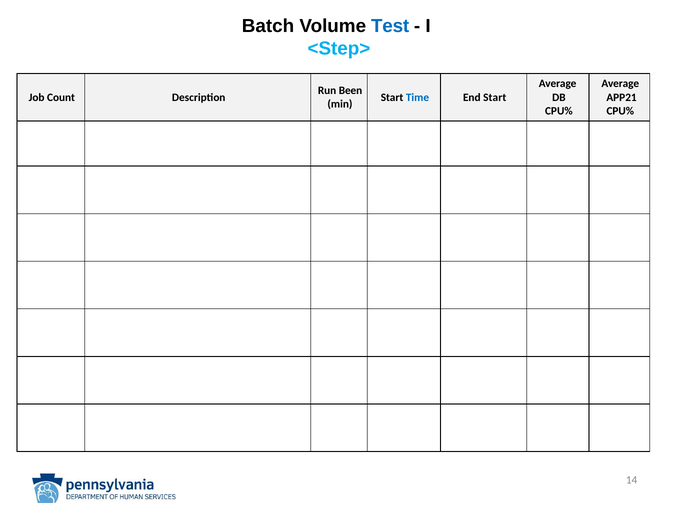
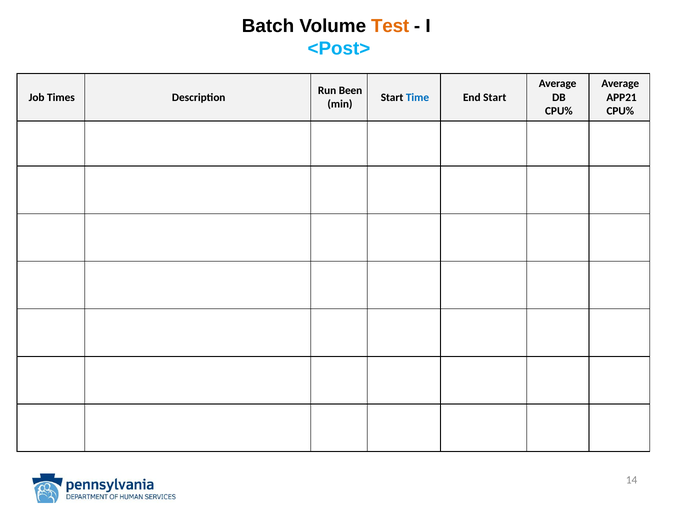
Test colour: blue -> orange
<Step>: <Step> -> <Post>
Count: Count -> Times
